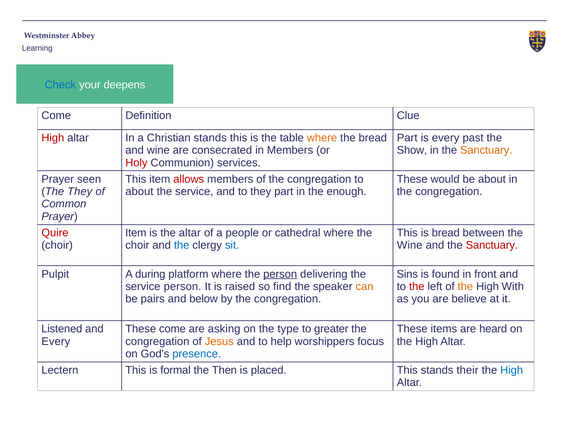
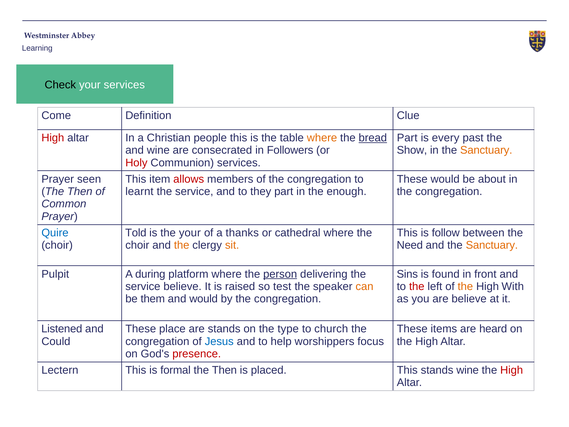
Check colour: blue -> black
your deepens: deepens -> services
Christian stands: stands -> people
bread at (373, 138) underline: none -> present
in Members: Members -> Followers
They at (80, 191): They -> Then
about at (139, 191): about -> learnt
Quire colour: red -> blue
Item at (136, 233): Item -> Told
the altar: altar -> your
people: people -> thanks
is bread: bread -> follow
the at (182, 245) colour: blue -> orange
sit colour: blue -> orange
Wine at (410, 245): Wine -> Need
Sanctuary at (492, 245) colour: red -> orange
service person: person -> believe
find: find -> test
pairs: pairs -> them
and below: below -> would
These come: come -> place
are asking: asking -> stands
greater: greater -> church
Every at (56, 341): Every -> Could
Jesus colour: orange -> blue
presence colour: blue -> red
stands their: their -> wine
High at (512, 370) colour: blue -> red
